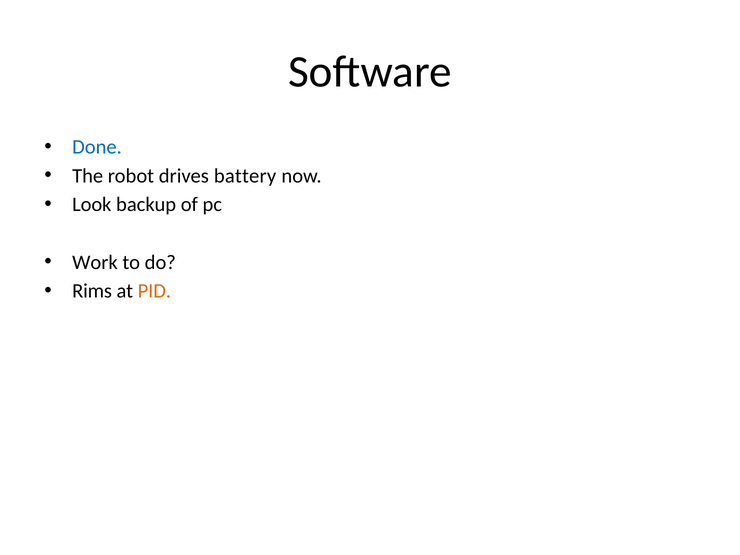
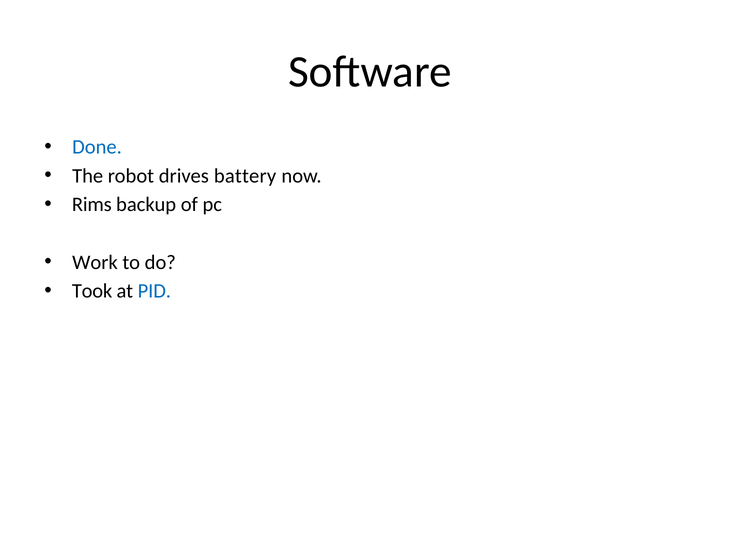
Look: Look -> Rims
Rims: Rims -> Took
PID colour: orange -> blue
